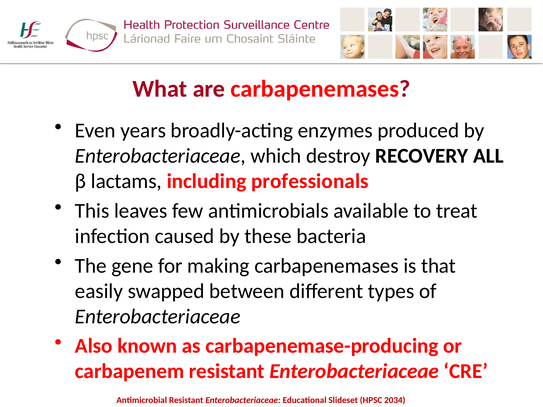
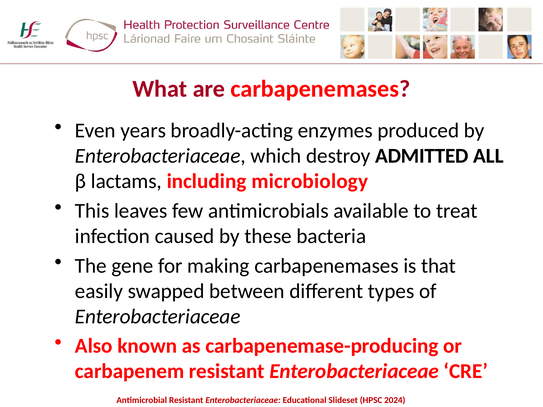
RECOVERY: RECOVERY -> ADMITTED
professionals: professionals -> microbiology
2034: 2034 -> 2024
